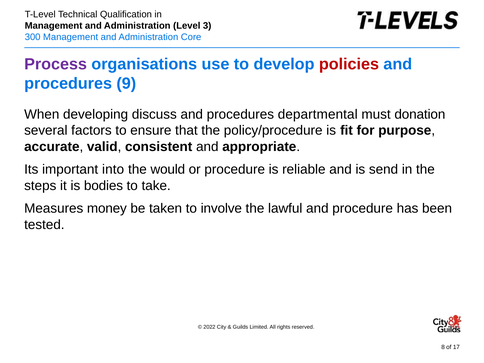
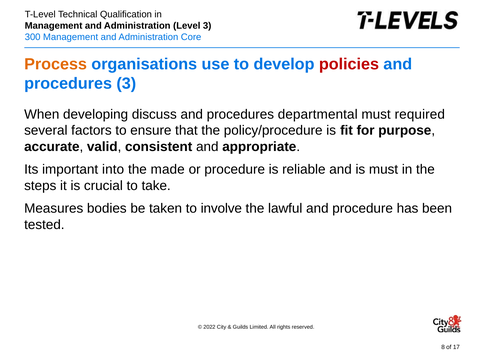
Process colour: purple -> orange
procedures 9: 9 -> 3
donation: donation -> required
would: would -> made
is send: send -> must
bodies: bodies -> crucial
money: money -> bodies
